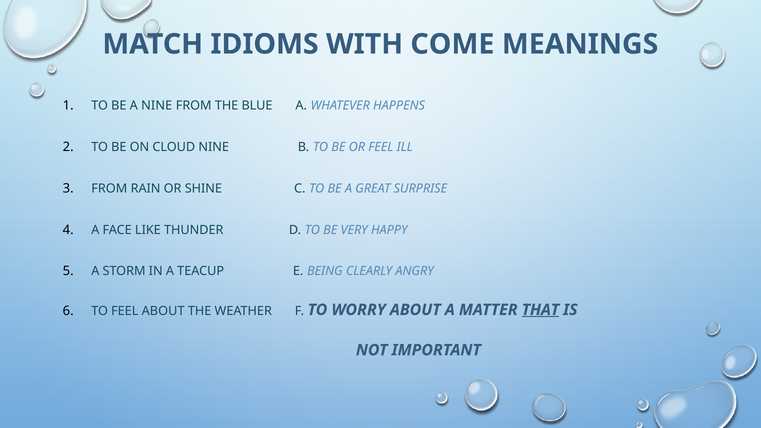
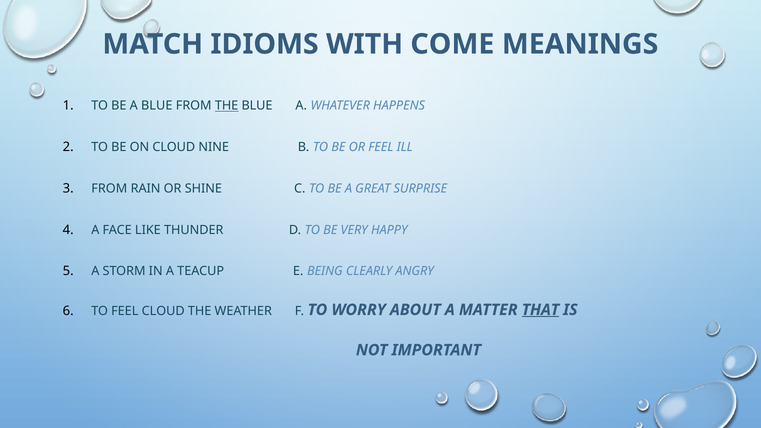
A NINE: NINE -> BLUE
THE at (227, 106) underline: none -> present
FEEL ABOUT: ABOUT -> CLOUD
